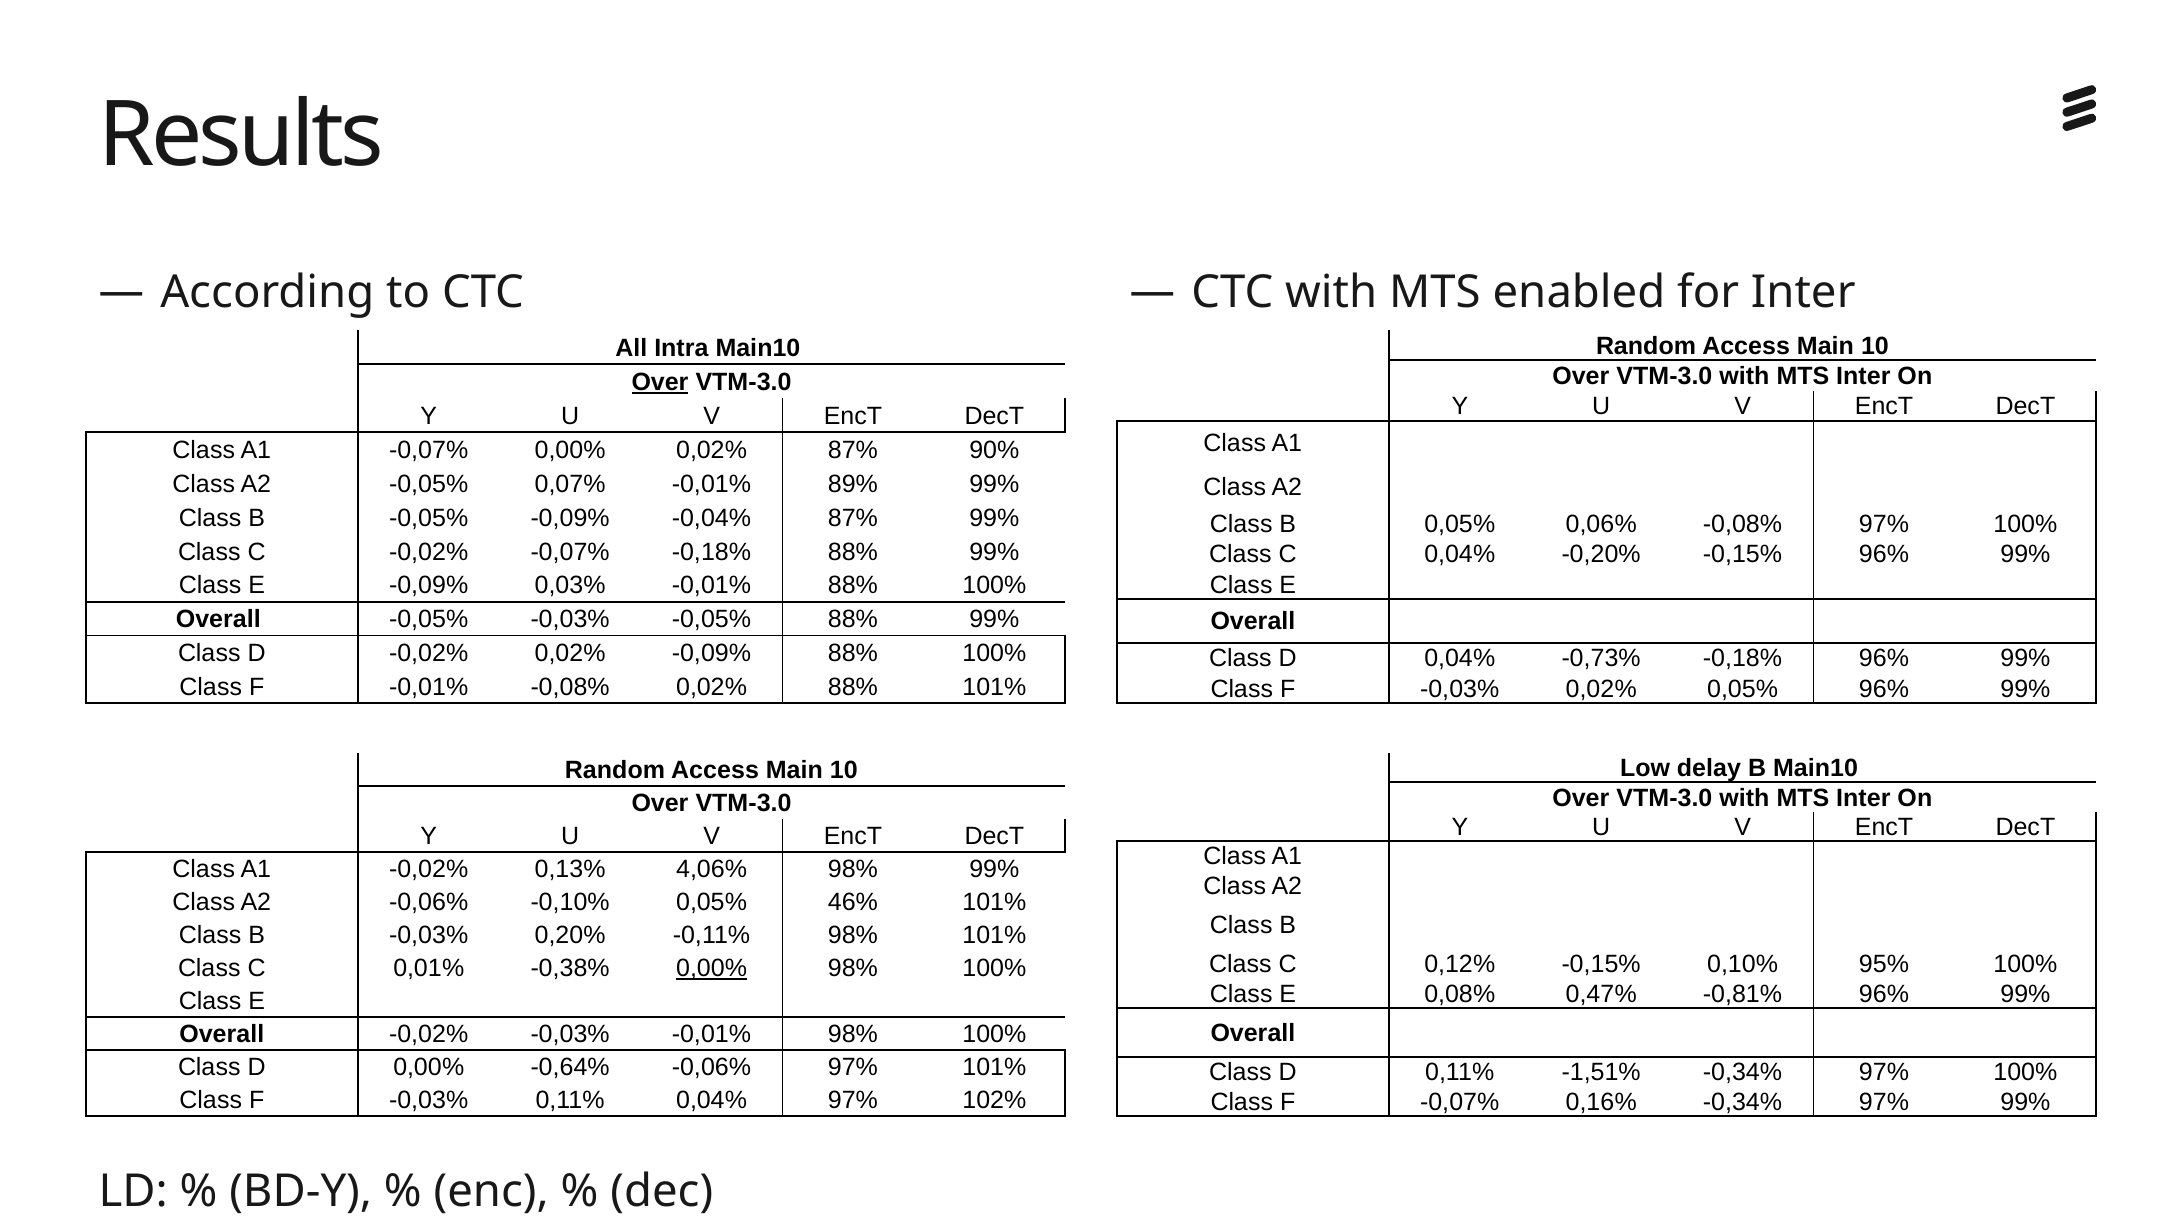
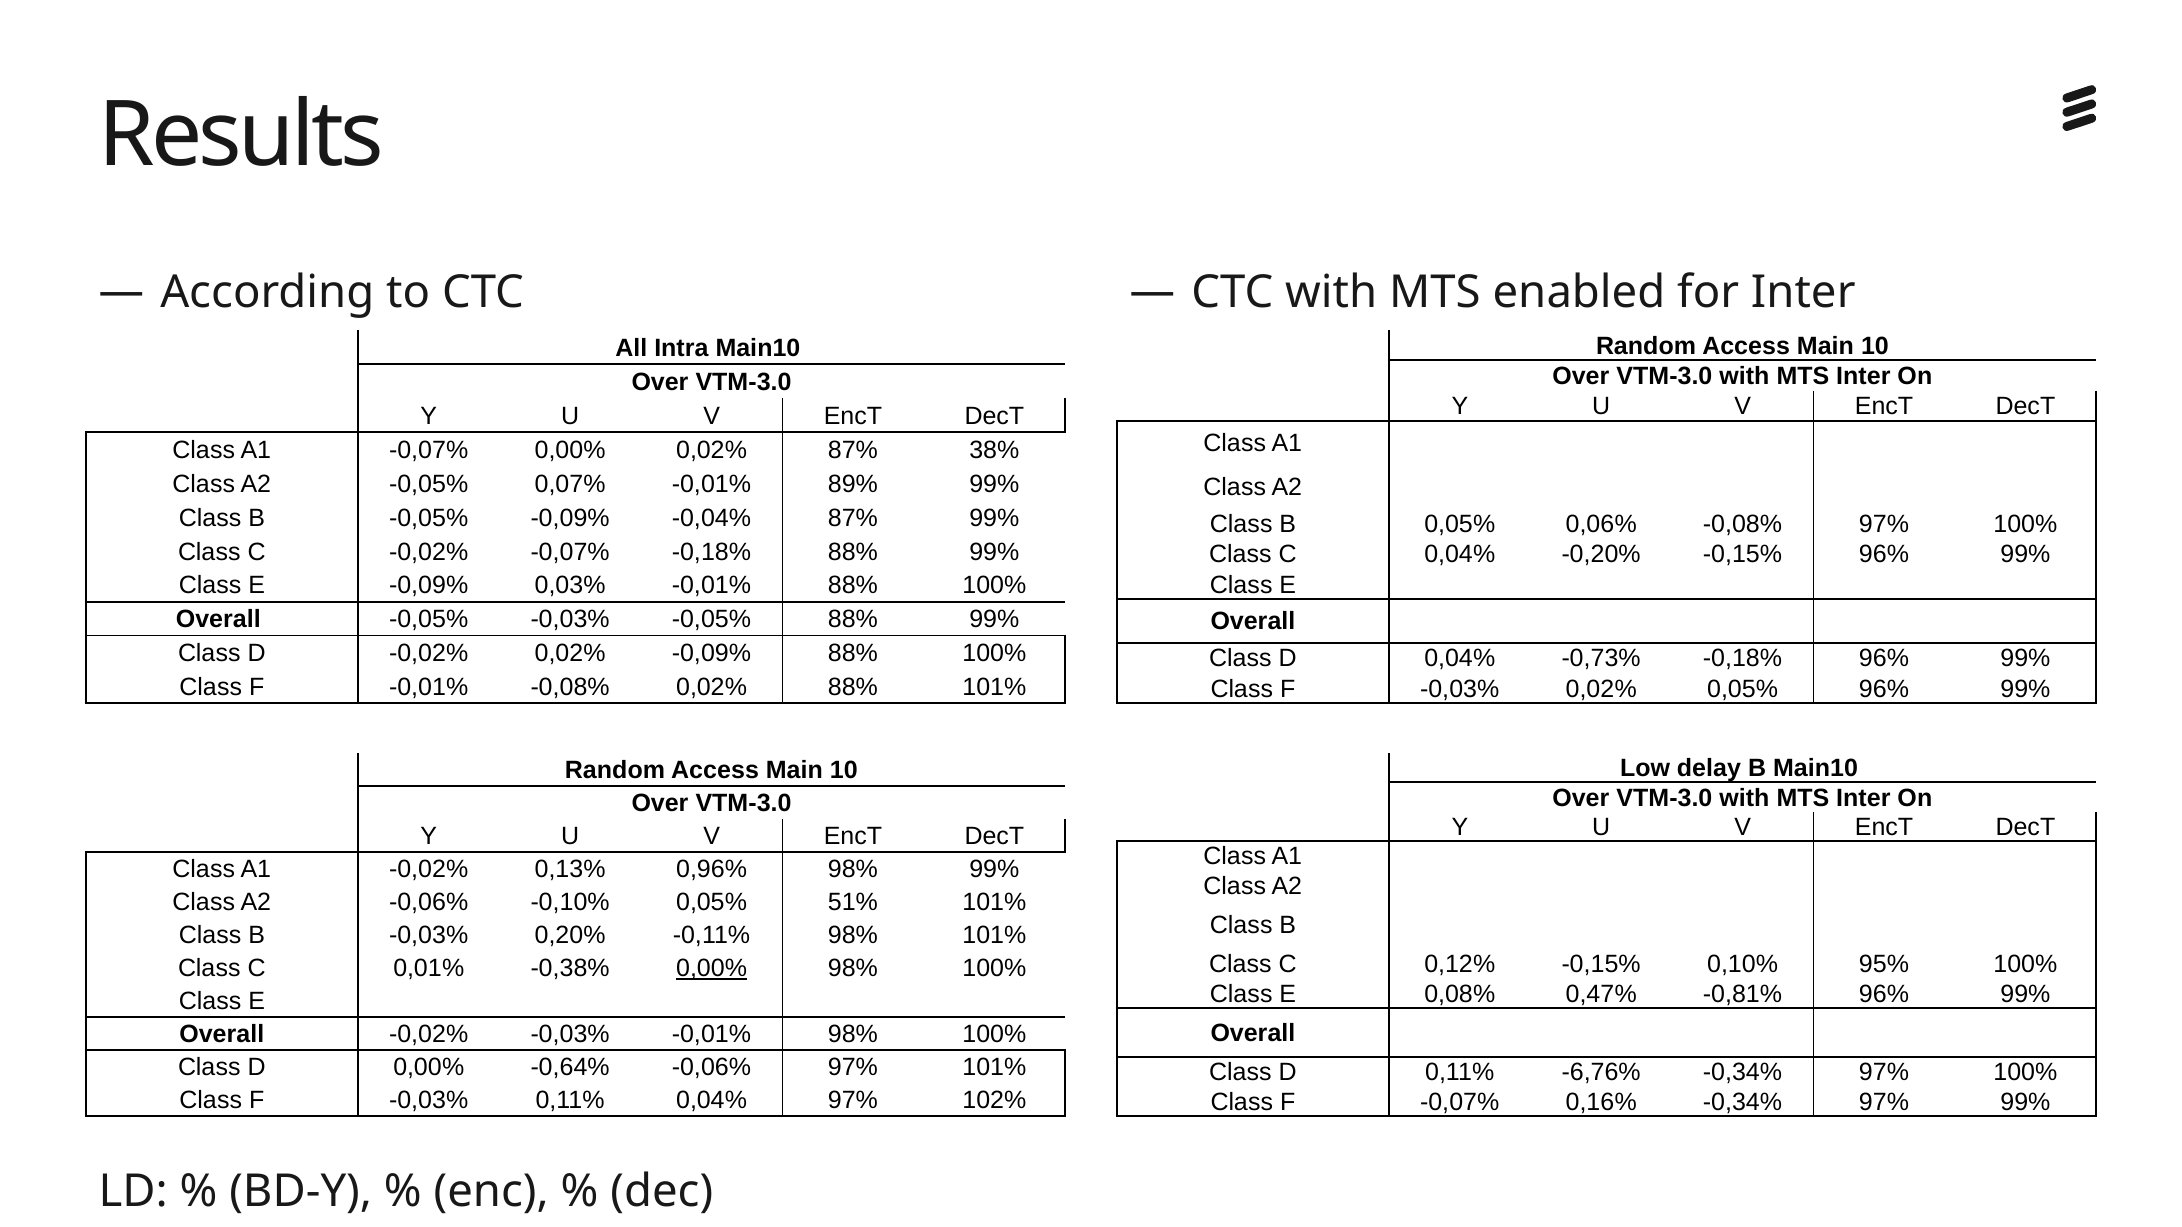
Over at (660, 382) underline: present -> none
90%: 90% -> 38%
4,06%: 4,06% -> 0,96%
46%: 46% -> 51%
-1,51%: -1,51% -> -6,76%
